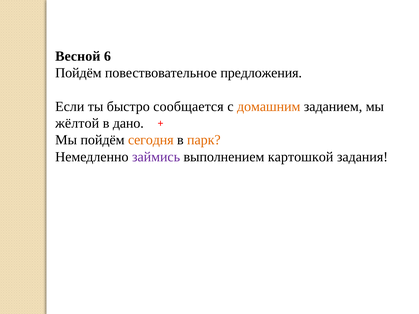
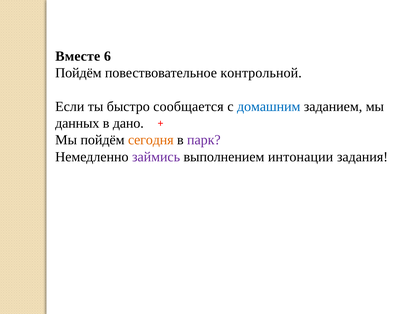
Весной: Весной -> Вместе
предложения: предложения -> контрольной
домашним colour: orange -> blue
жёлтой: жёлтой -> данных
парк colour: orange -> purple
картошкой: картошкой -> интонации
